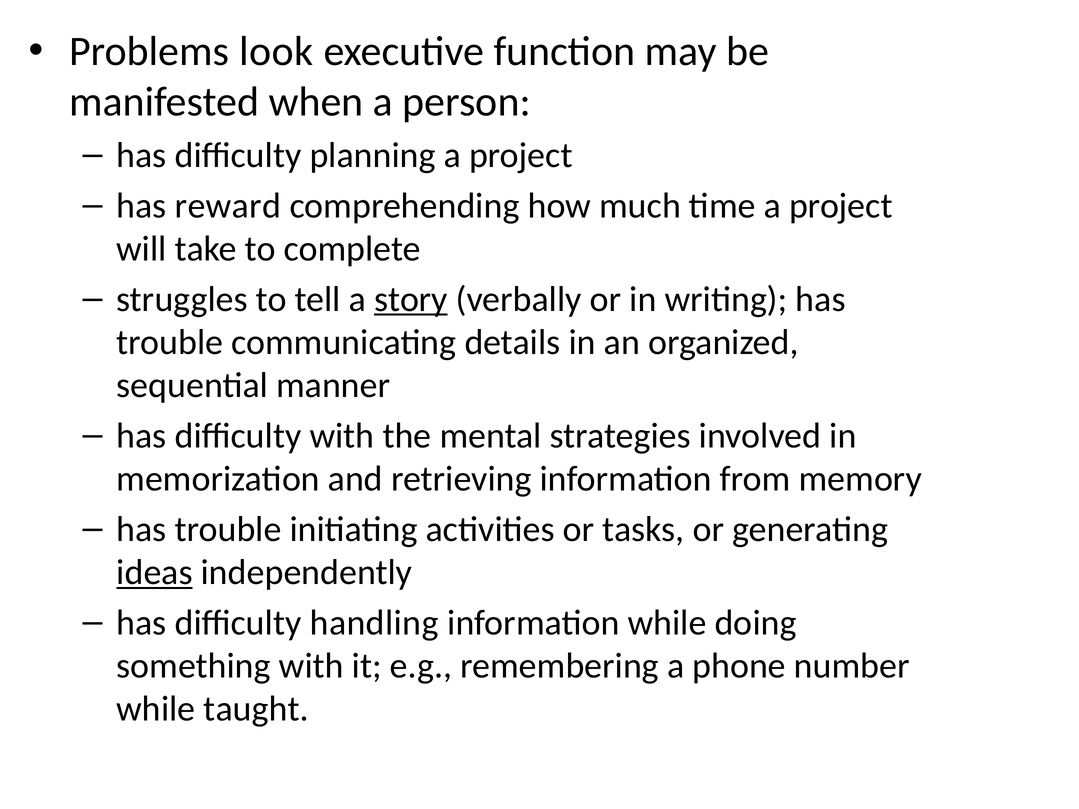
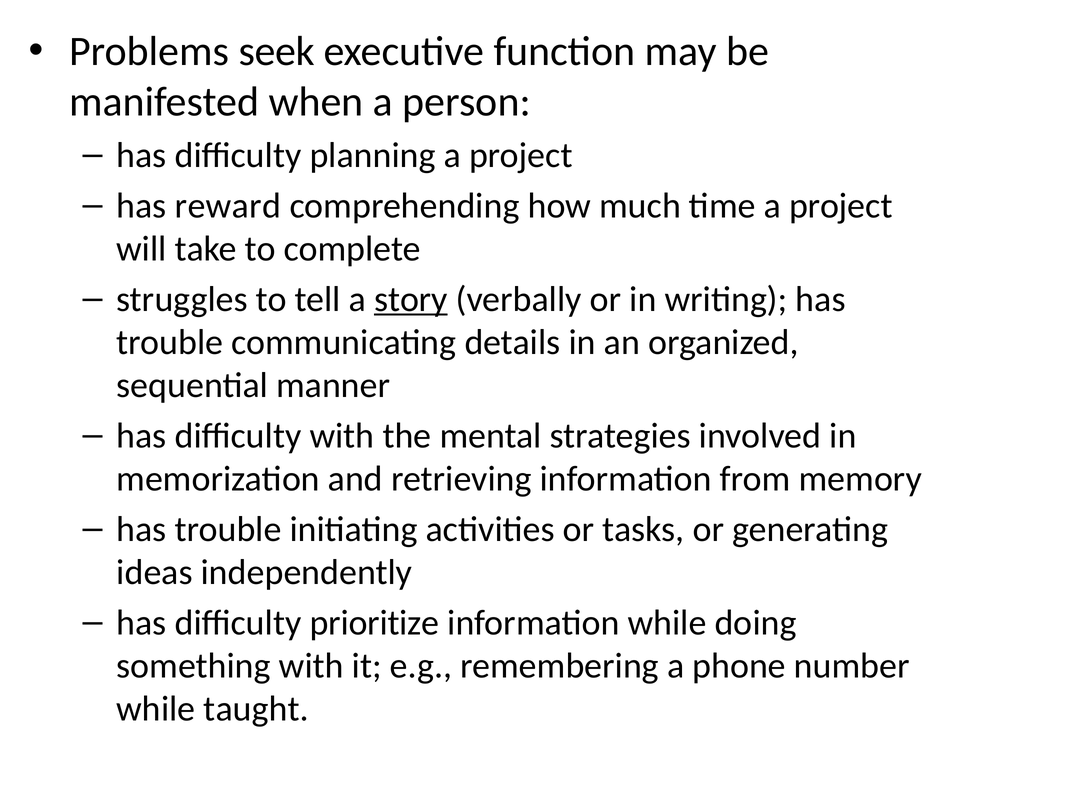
look: look -> seek
ideas underline: present -> none
handling: handling -> prioritize
